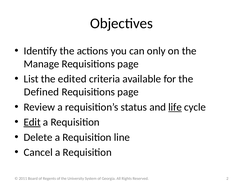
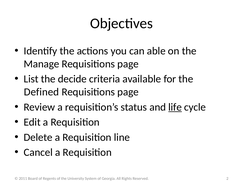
only: only -> able
edited: edited -> decide
Edit underline: present -> none
